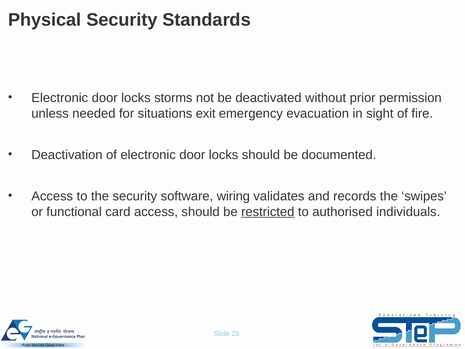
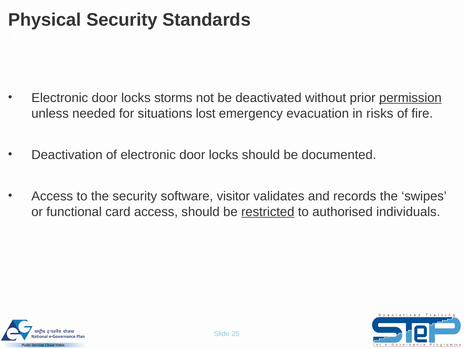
permission underline: none -> present
exit: exit -> lost
sight: sight -> risks
wiring: wiring -> visitor
